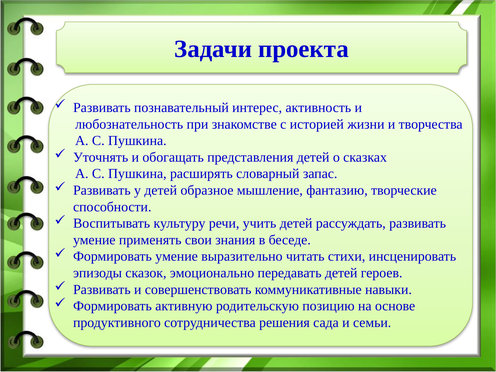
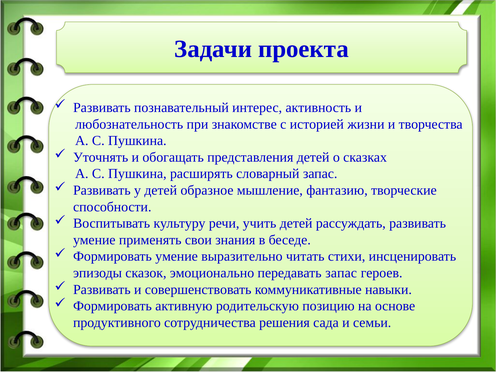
передавать детей: детей -> запас
